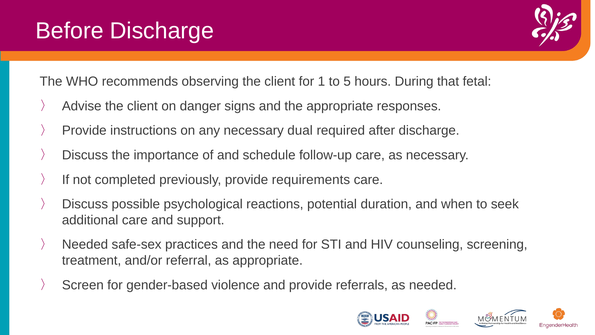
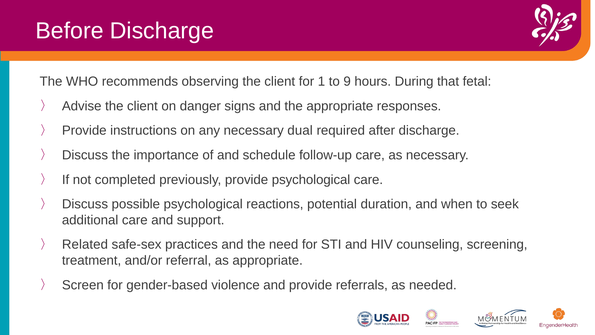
5: 5 -> 9
provide requirements: requirements -> psychological
Needed at (85, 244): Needed -> Related
